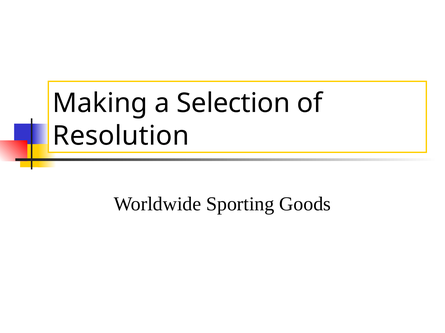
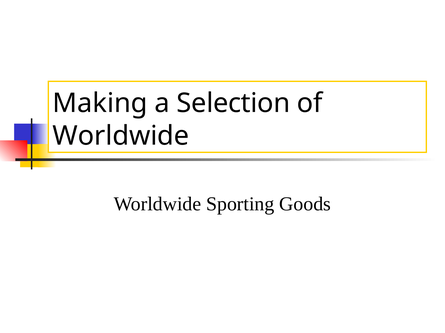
Resolution at (121, 136): Resolution -> Worldwide
